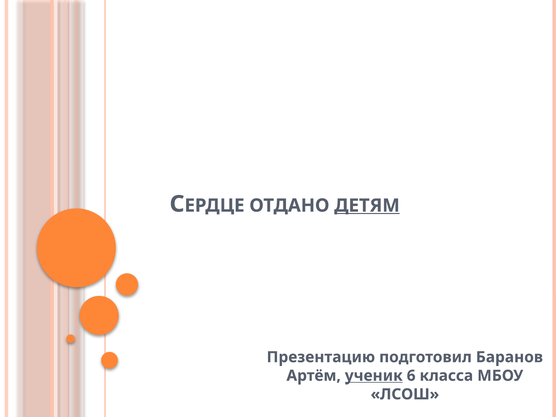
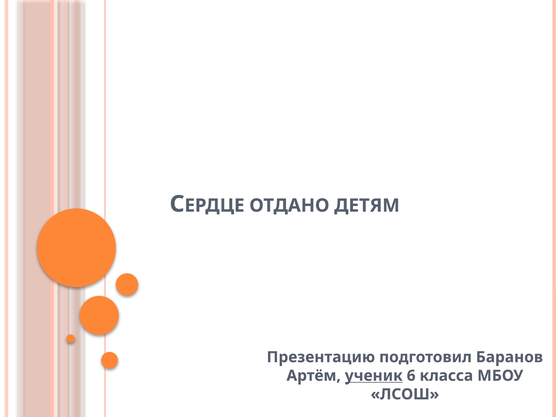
ДЕТЯМ underline: present -> none
